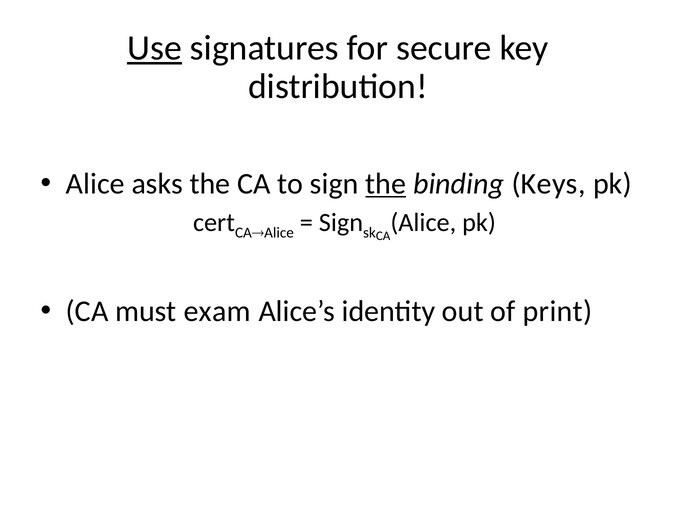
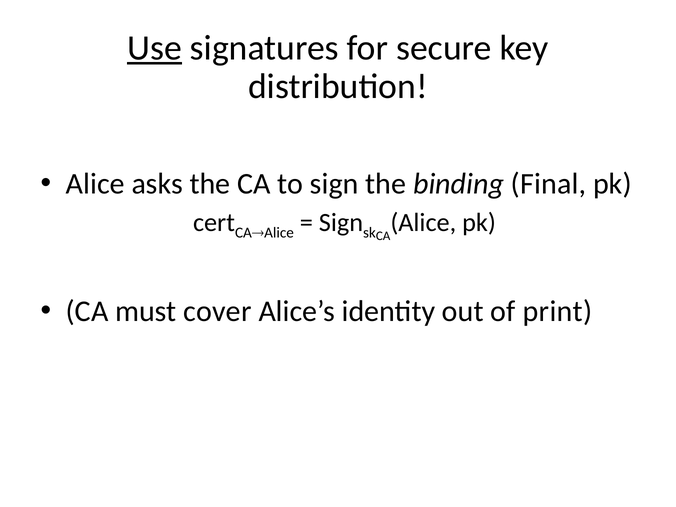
the at (386, 184) underline: present -> none
Keys: Keys -> Final
exam: exam -> cover
